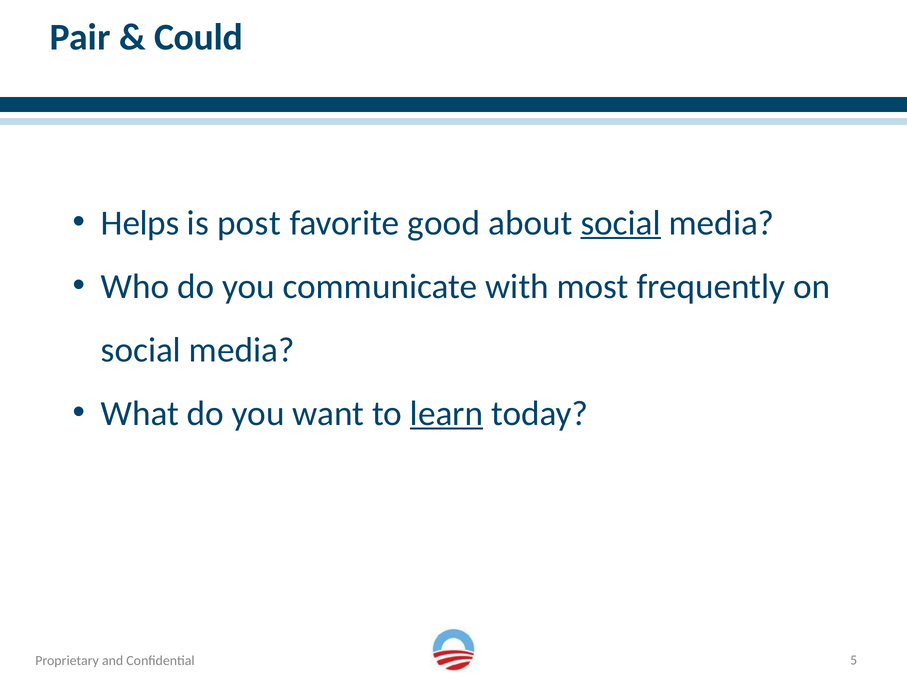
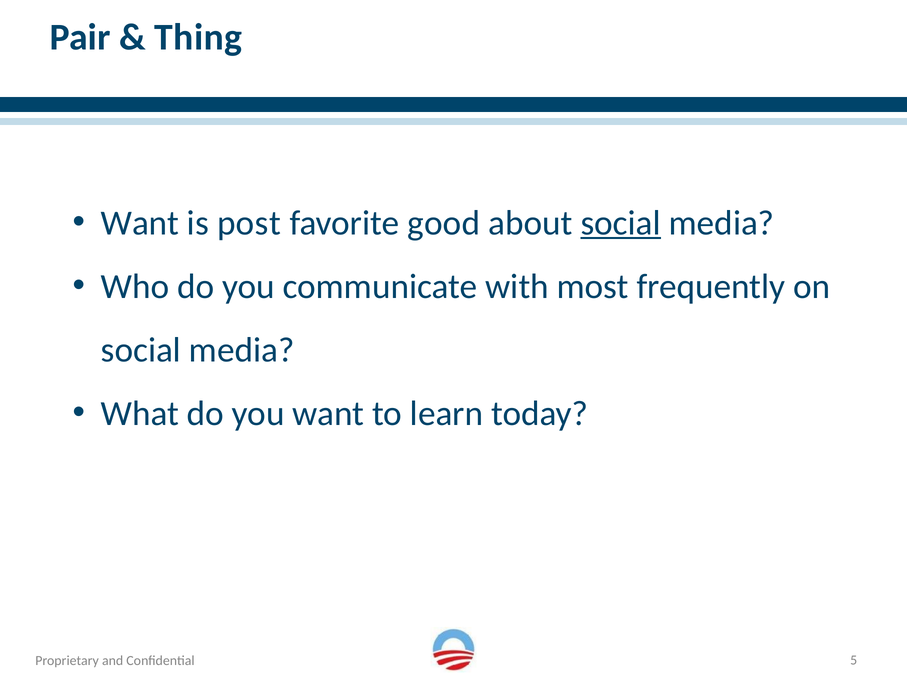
Could: Could -> Thing
Helps at (140, 223): Helps -> Want
learn underline: present -> none
